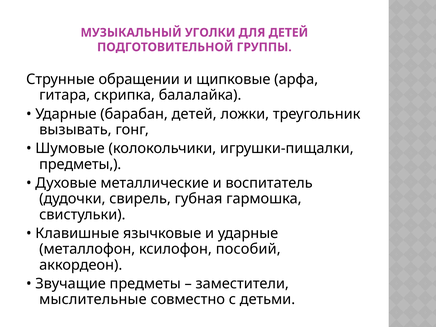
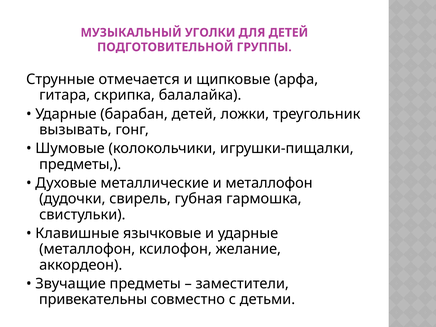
обращении: обращении -> отмечается
и воспитатель: воспитатель -> металлофон
пособий: пособий -> желание
мыслительные: мыслительные -> привекательны
